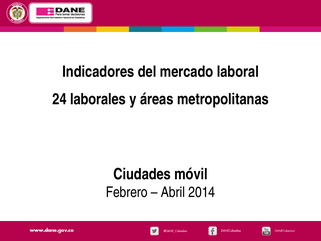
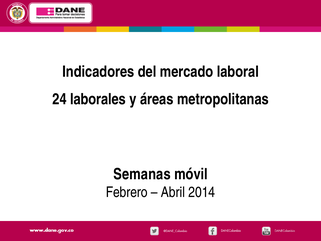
Ciudades: Ciudades -> Semanas
